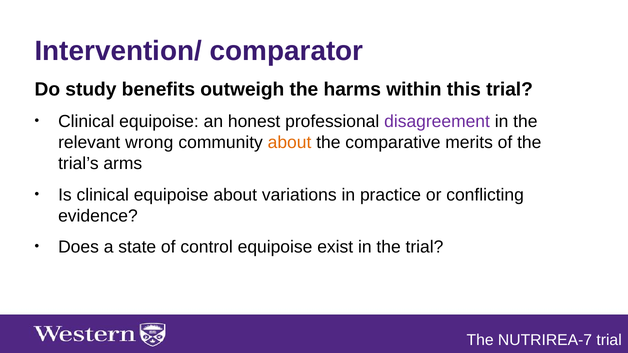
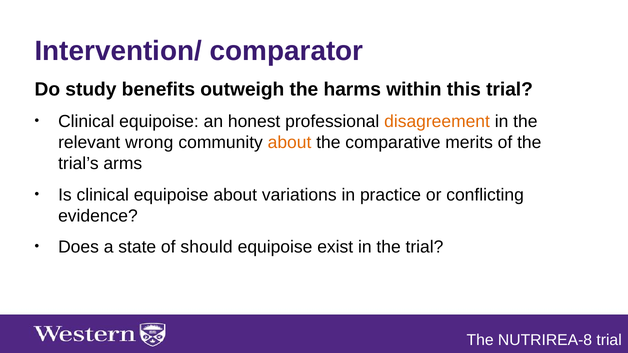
disagreement colour: purple -> orange
control: control -> should
NUTRIREA-7: NUTRIREA-7 -> NUTRIREA-8
